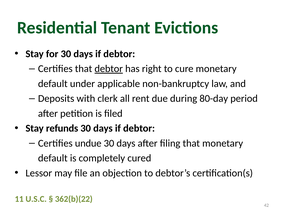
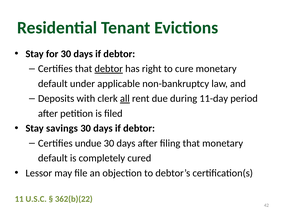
all underline: none -> present
80-day: 80-day -> 11-day
refunds: refunds -> savings
